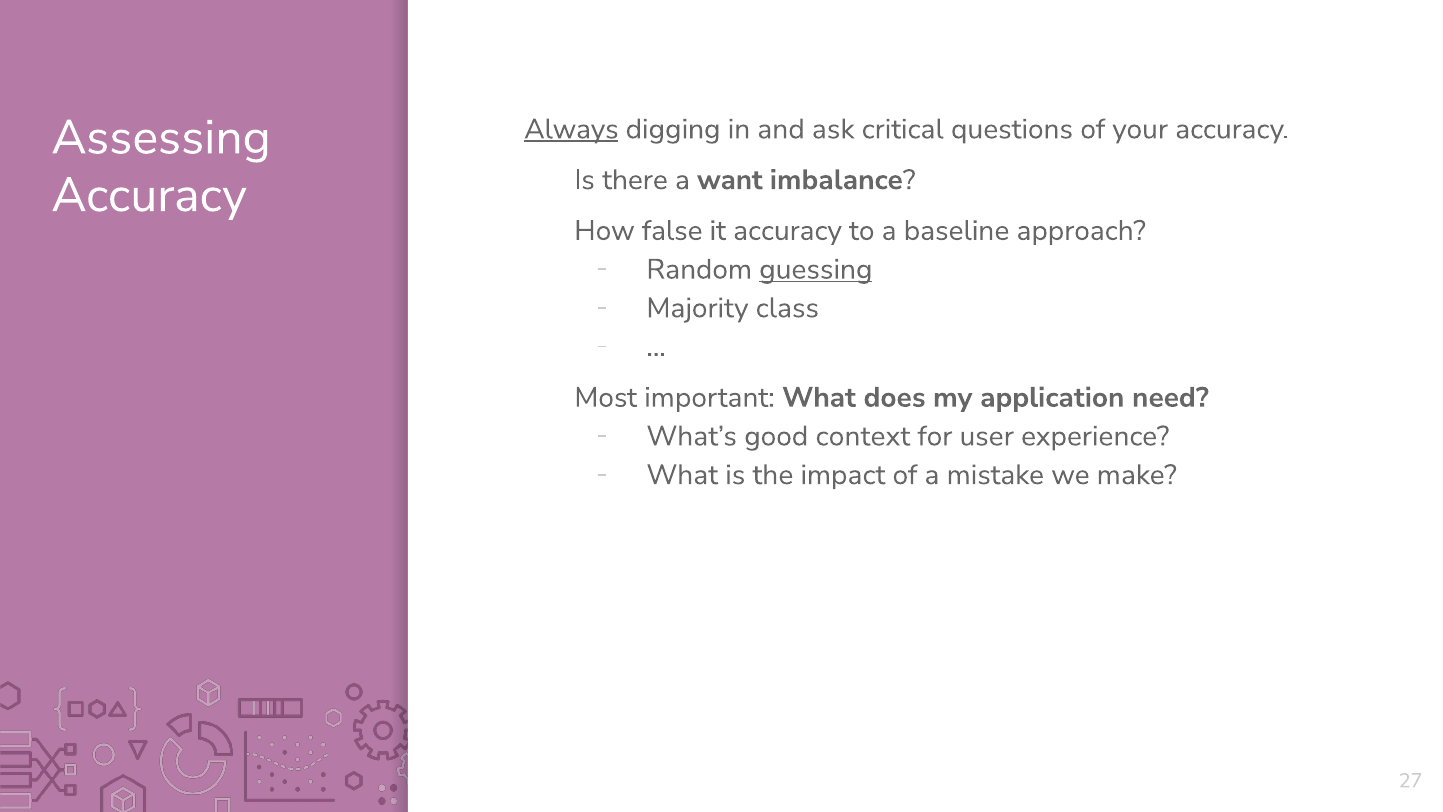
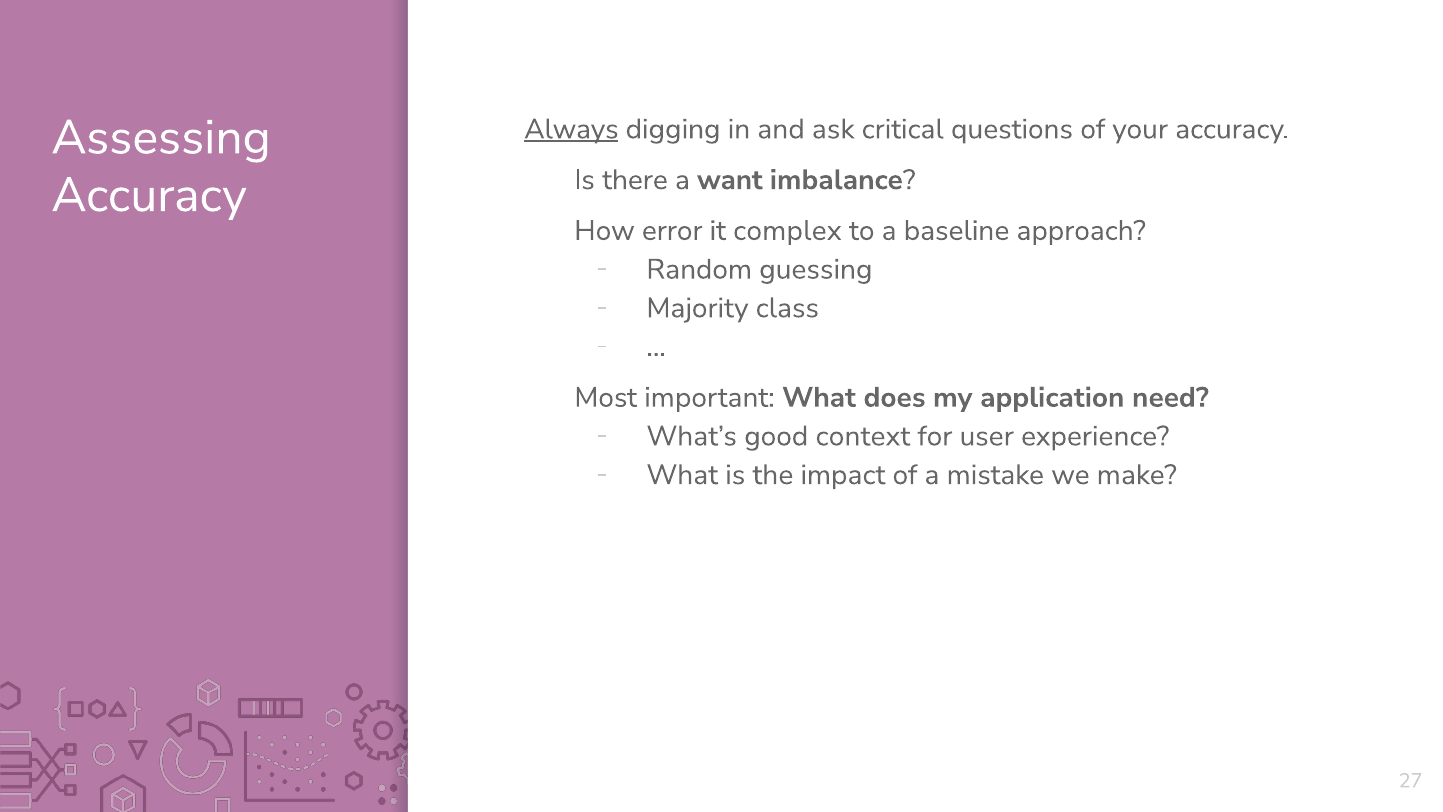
false: false -> error
it accuracy: accuracy -> complex
guessing underline: present -> none
